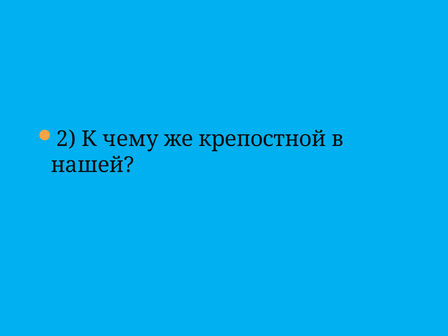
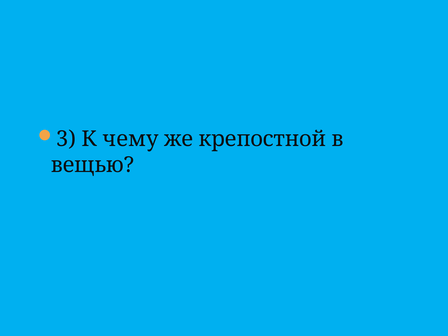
2: 2 -> 3
нашей: нашей -> вещью
